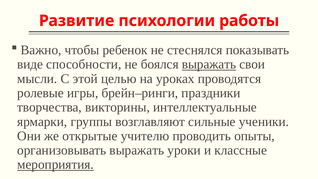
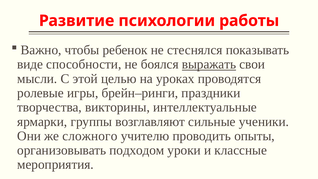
открытые: открытые -> сложного
организовывать выражать: выражать -> подходом
мероприятия underline: present -> none
